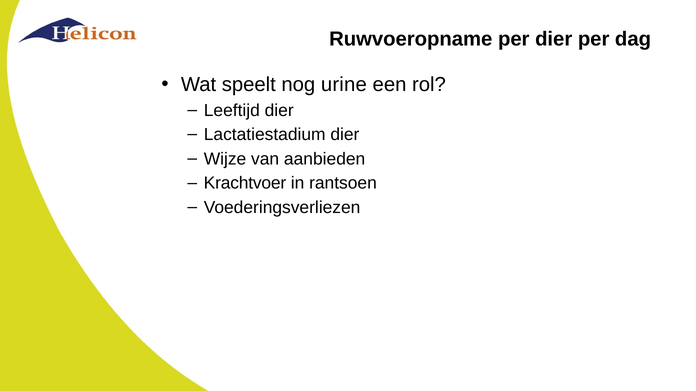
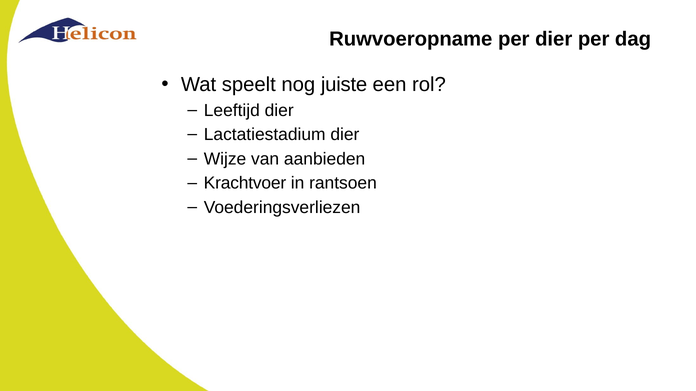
urine: urine -> juiste
